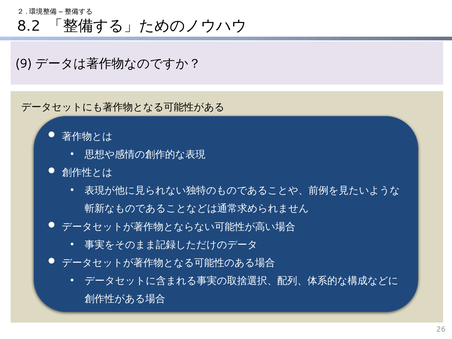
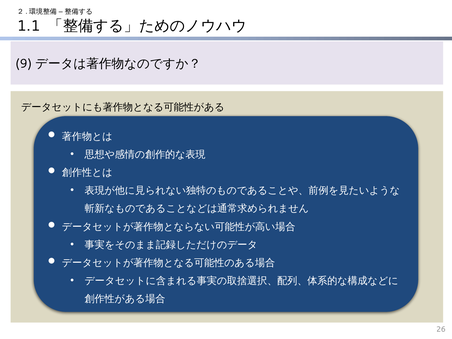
8.2: 8.2 -> 1.1
